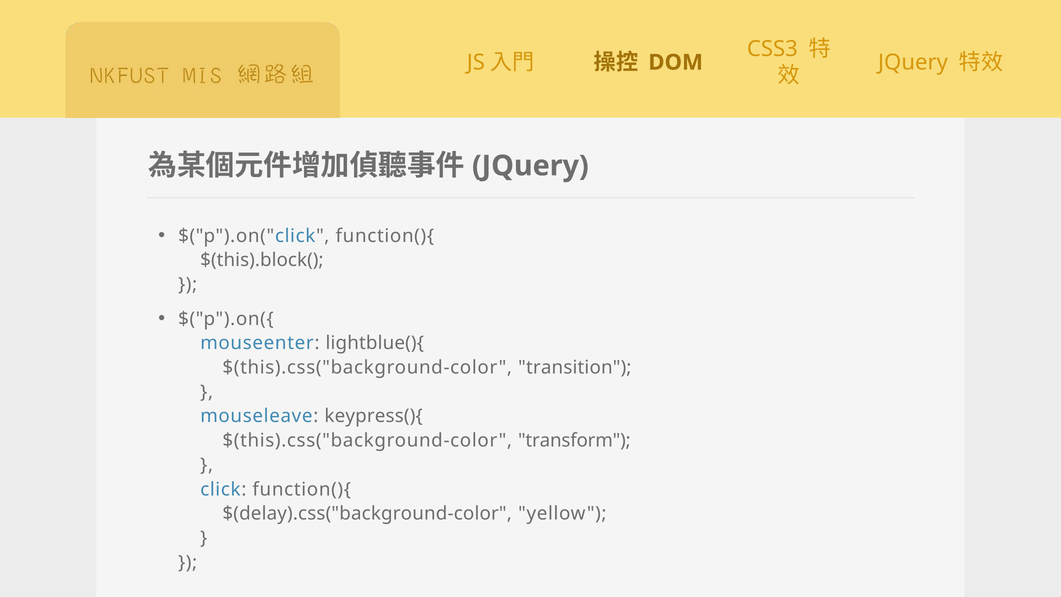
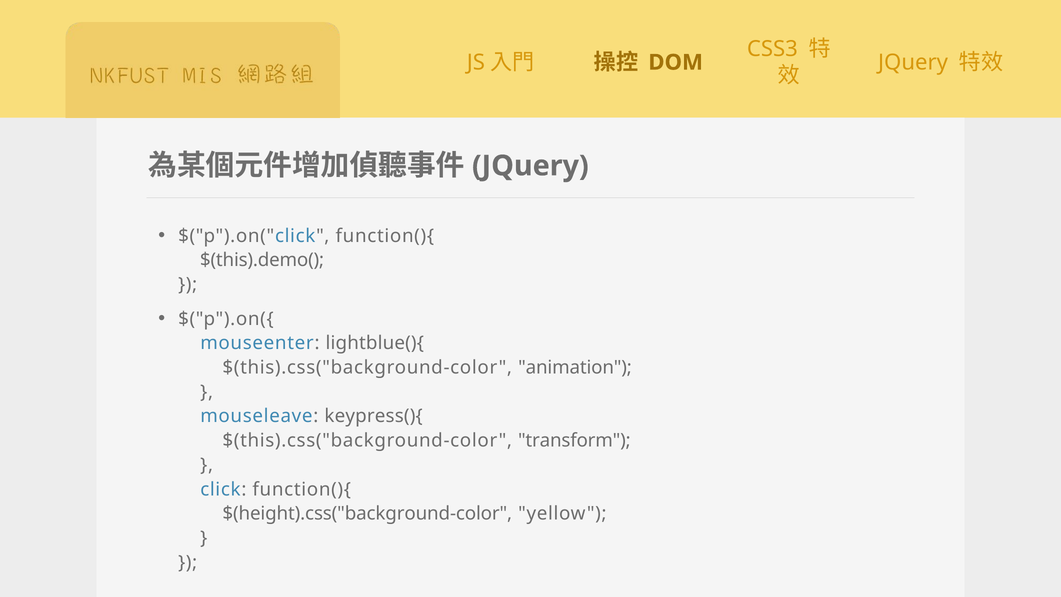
$(this).block(: $(this).block( -> $(this).demo(
transition: transition -> animation
$(delay).css("background-color: $(delay).css("background-color -> $(height).css("background-color
